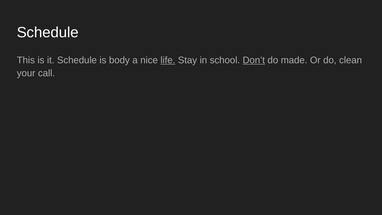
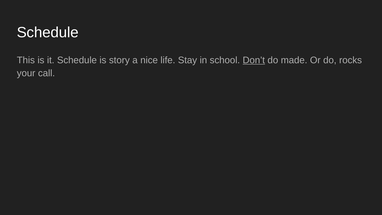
body: body -> story
life underline: present -> none
clean: clean -> rocks
